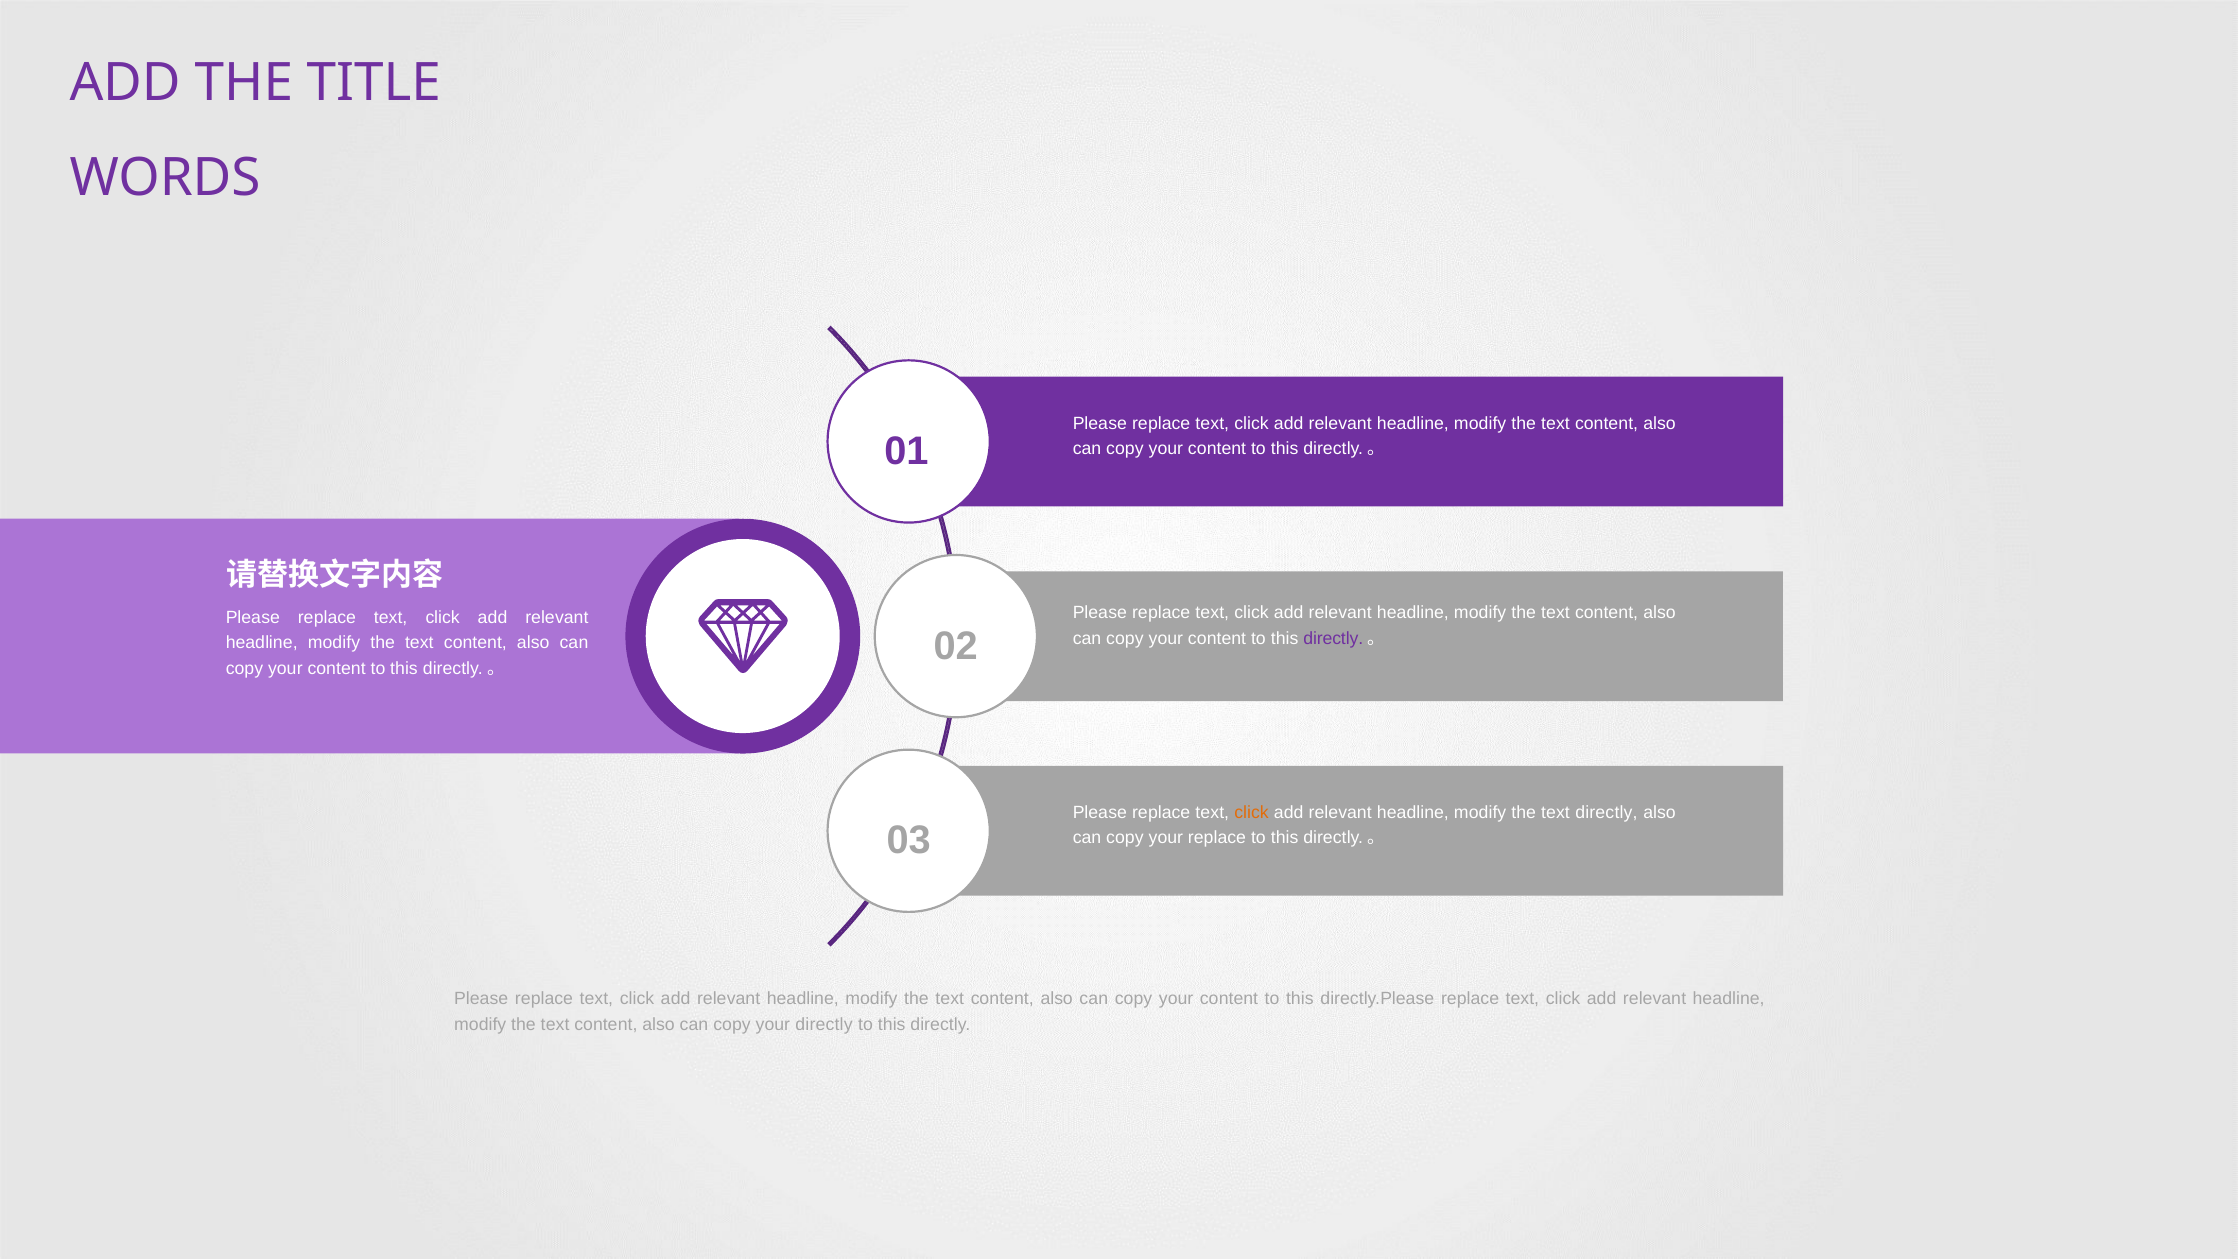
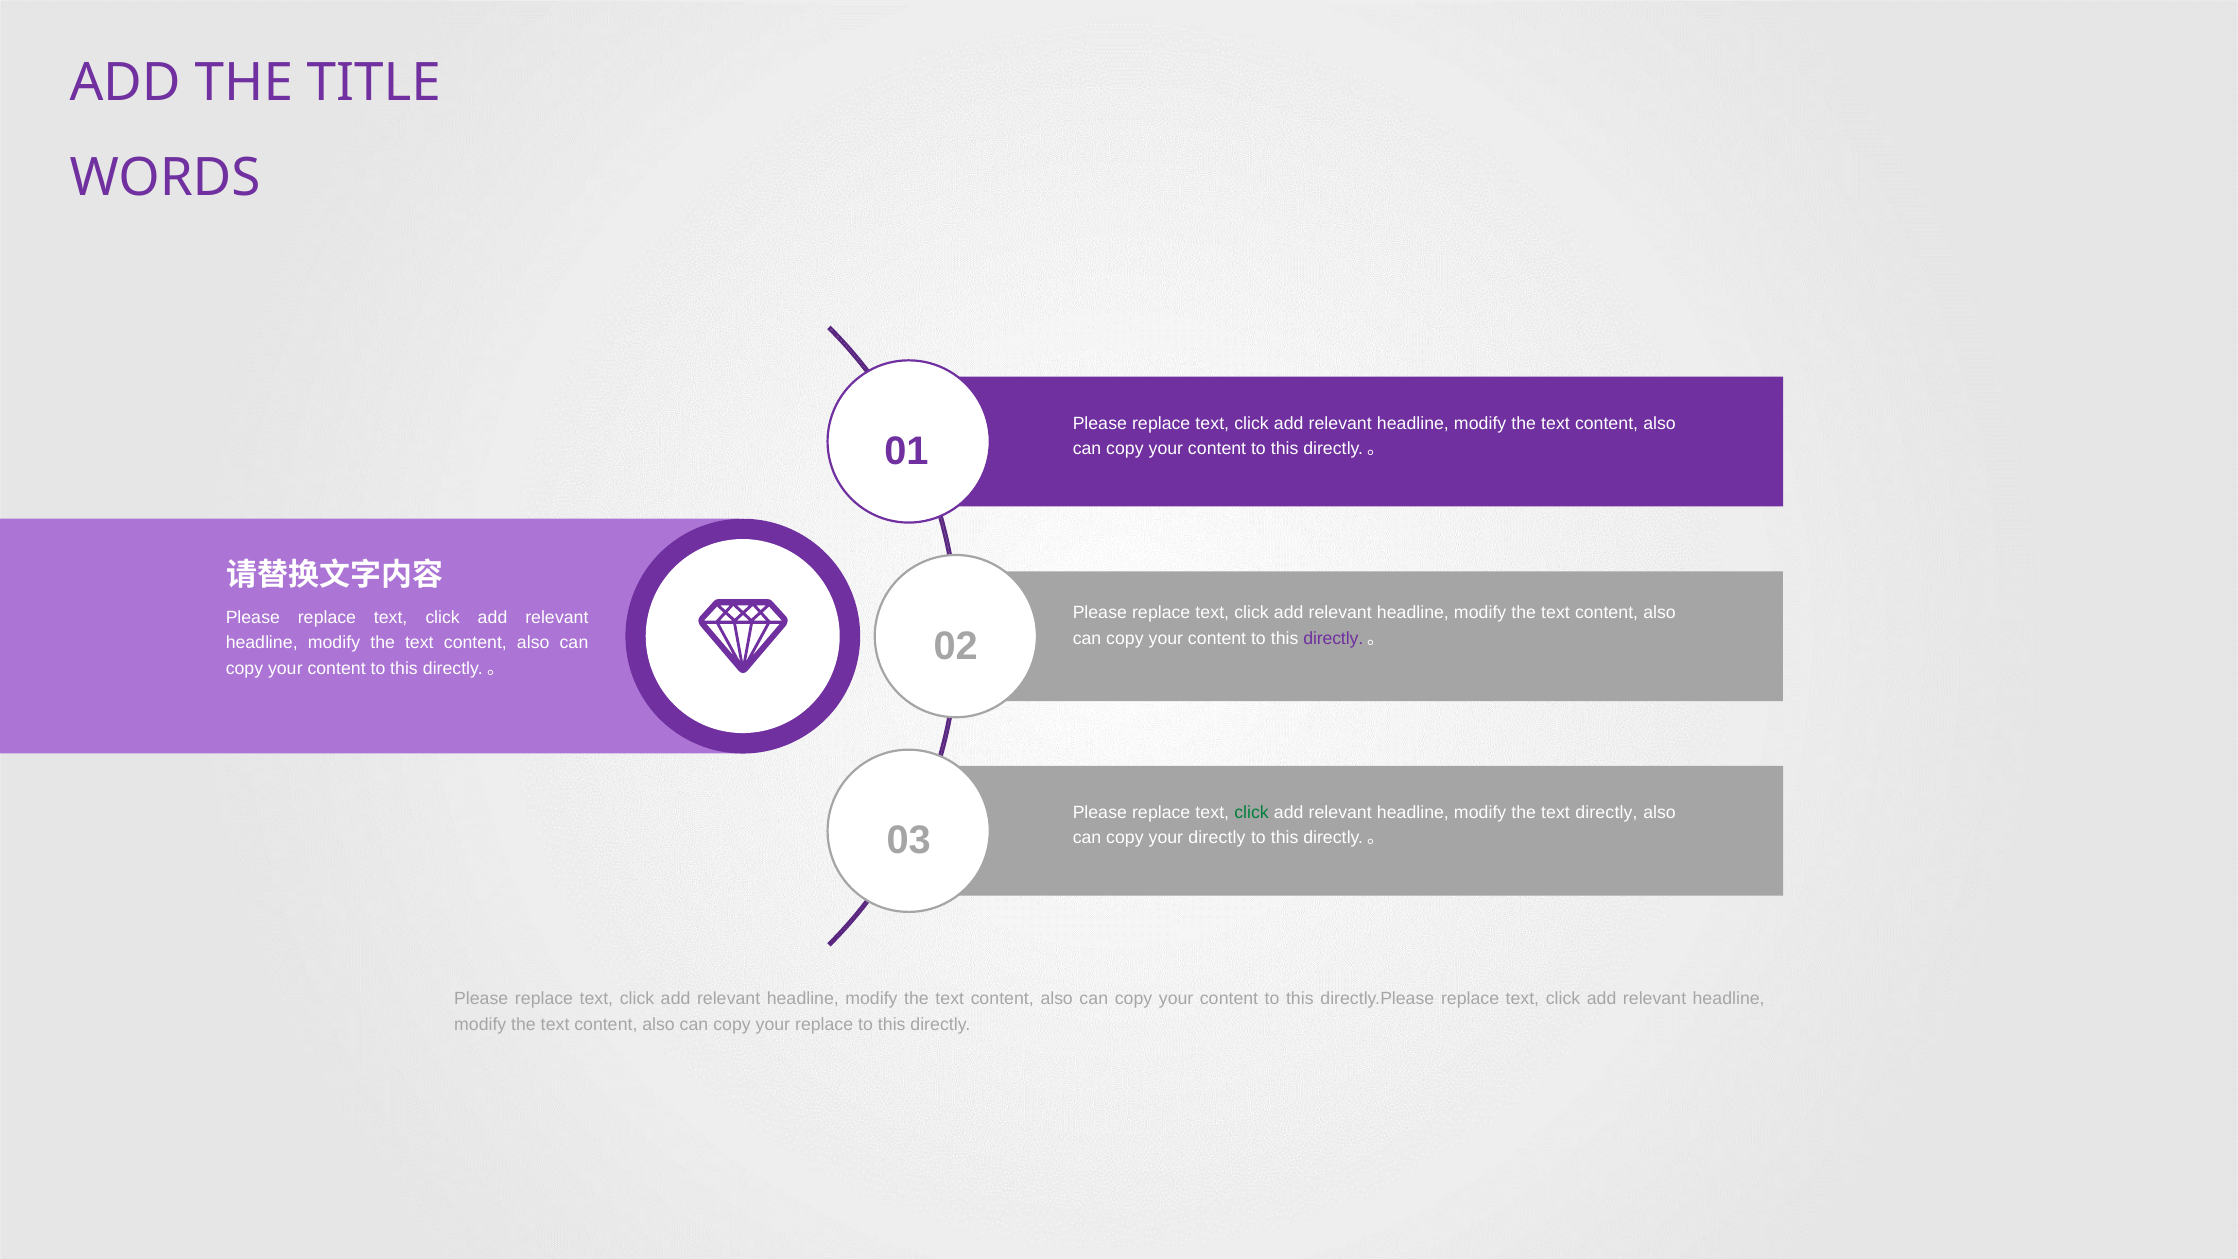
click at (1252, 812) colour: orange -> green
your replace: replace -> directly
your directly: directly -> replace
